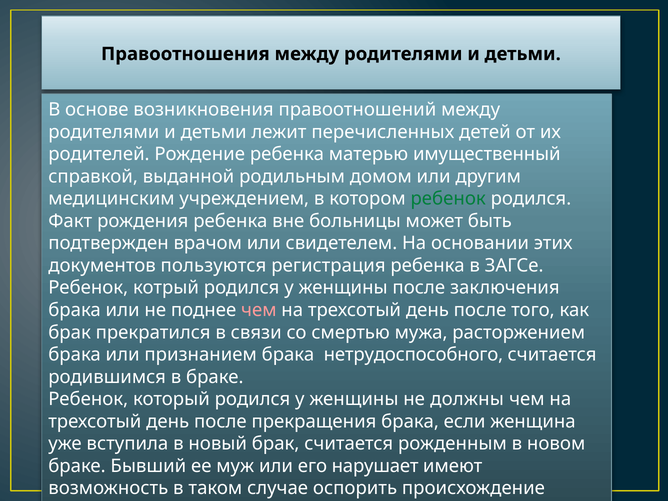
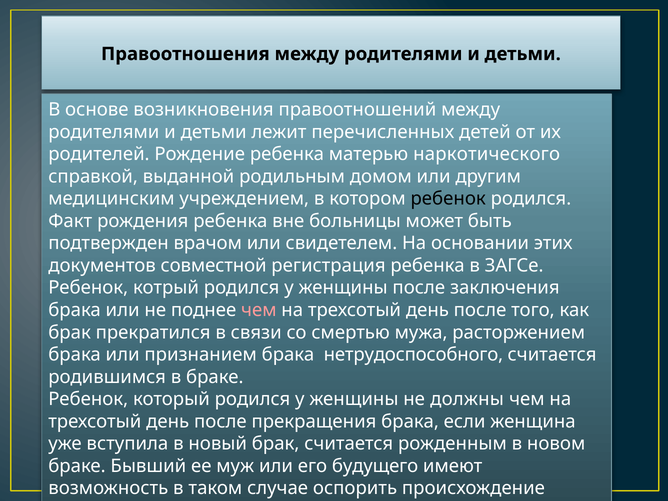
имущественный: имущественный -> наркотического
ребенок at (448, 199) colour: green -> black
пользуются: пользуются -> совместной
нарушает: нарушает -> будущего
